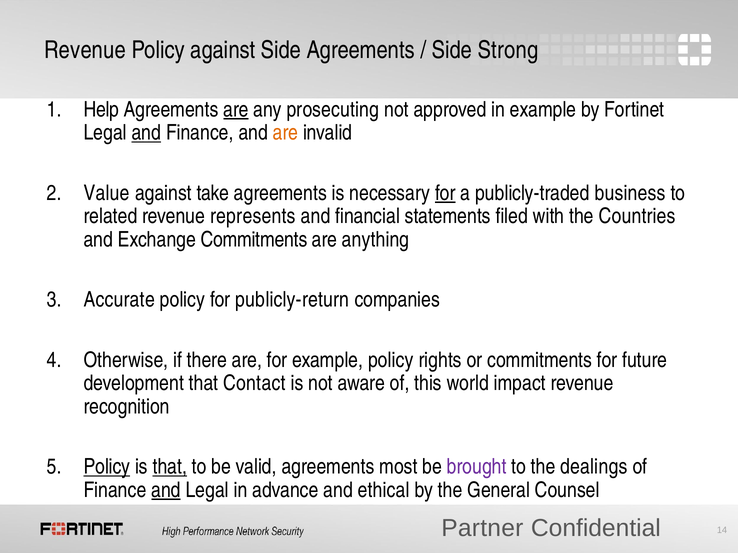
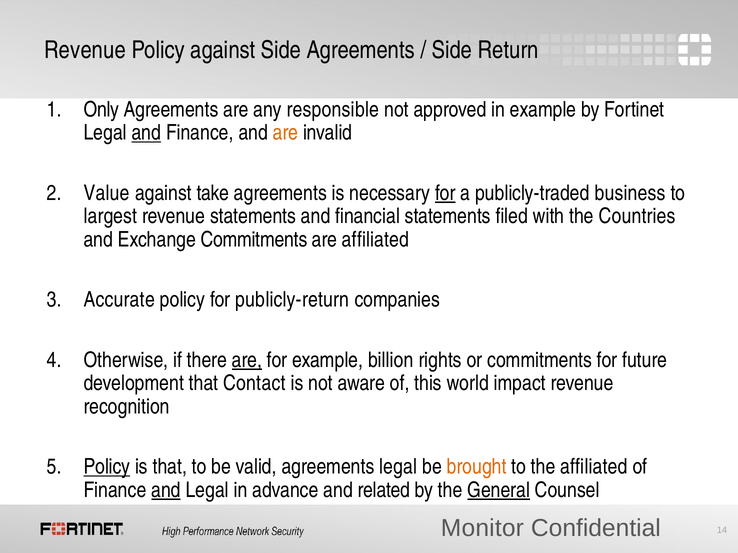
Strong: Strong -> Return
Help: Help -> Only
are at (236, 110) underline: present -> none
prosecuting: prosecuting -> responsible
related: related -> largest
revenue represents: represents -> statements
are anything: anything -> affiliated
are at (247, 360) underline: none -> present
example policy: policy -> billion
that at (170, 467) underline: present -> none
agreements most: most -> legal
brought colour: purple -> orange
the dealings: dealings -> affiliated
ethical: ethical -> related
General underline: none -> present
Partner: Partner -> Monitor
